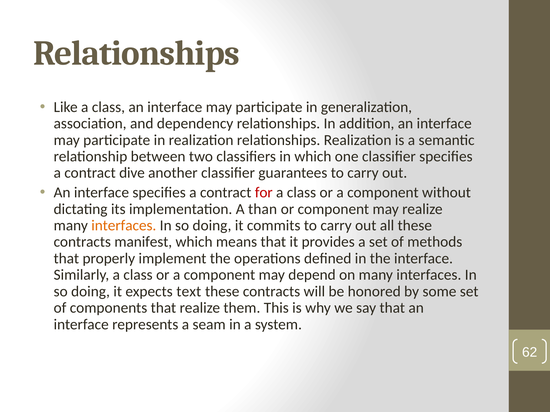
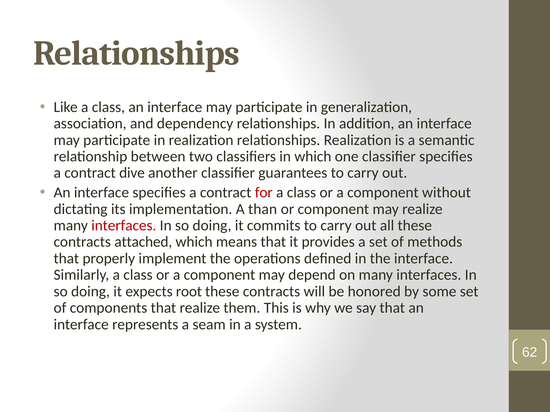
interfaces at (124, 226) colour: orange -> red
manifest: manifest -> attached
text: text -> root
